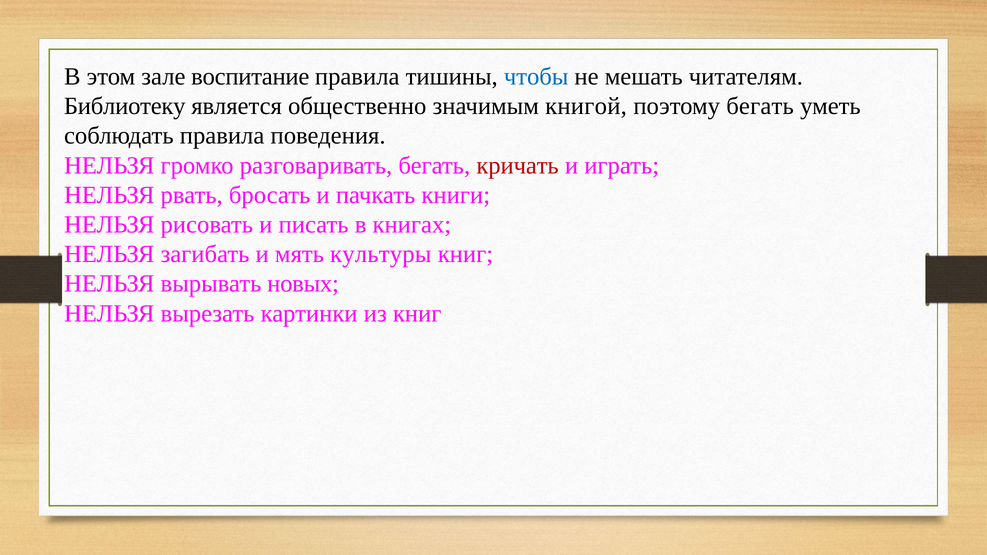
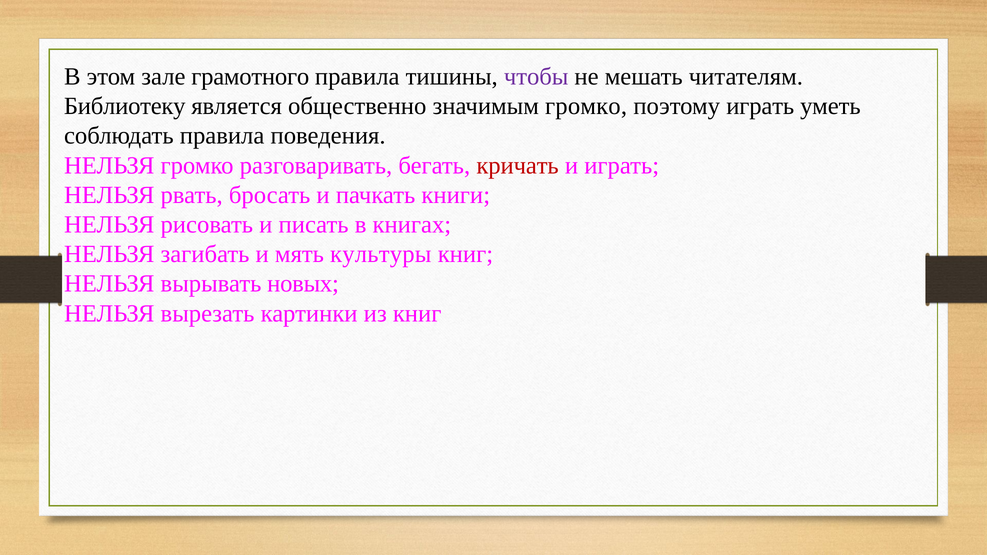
воспитание: воспитание -> грамотного
чтобы colour: blue -> purple
значимым книгой: книгой -> громко
поэтому бегать: бегать -> играть
